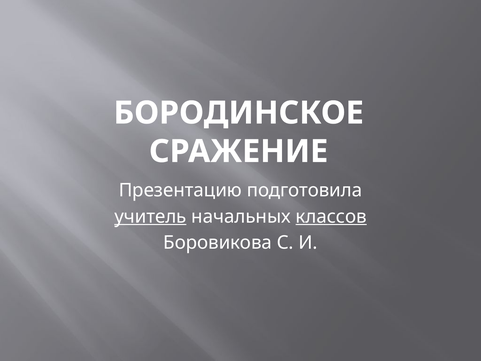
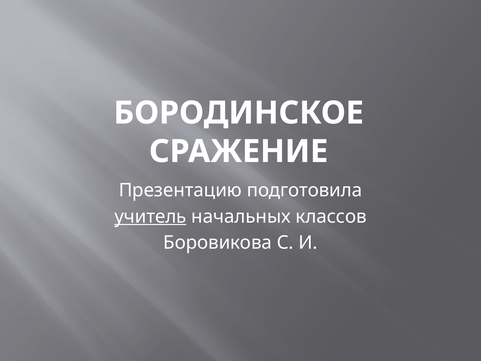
классов underline: present -> none
